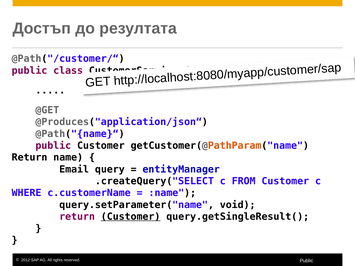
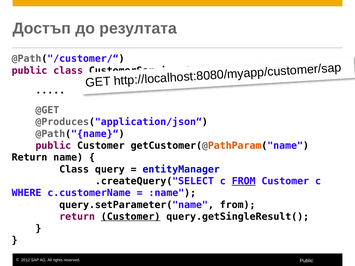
Email at (74, 169): Email -> Class
FROM at (244, 181) underline: none -> present
query.setParameter("name void: void -> from
